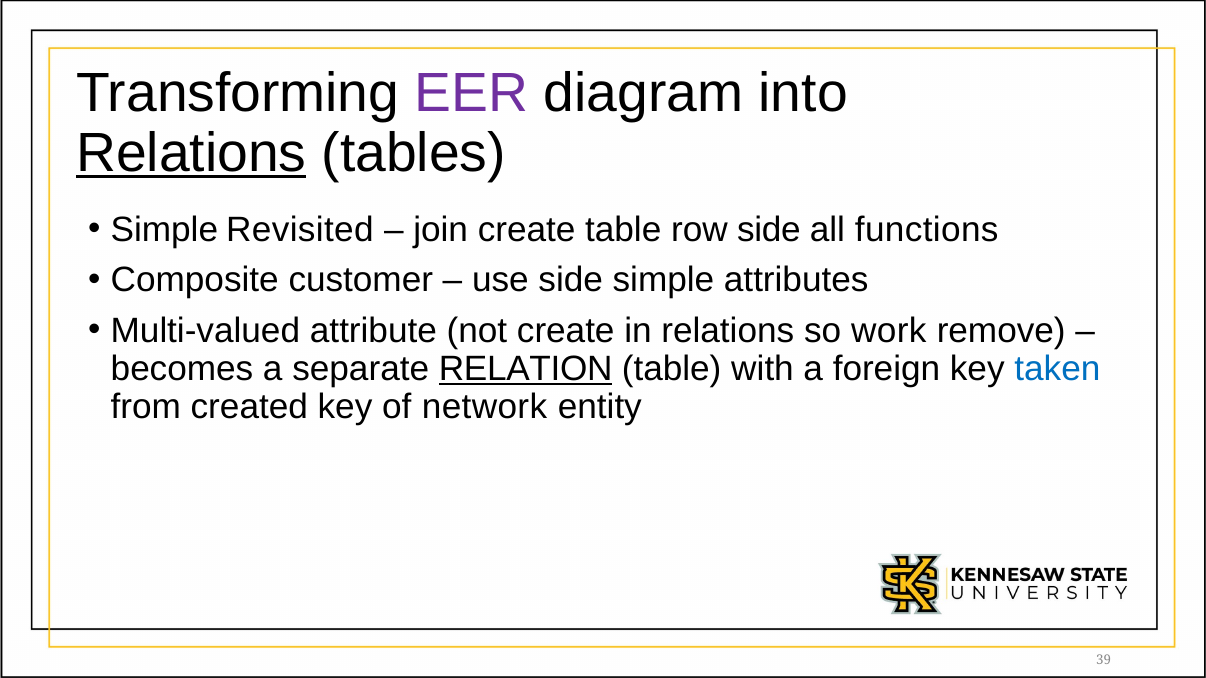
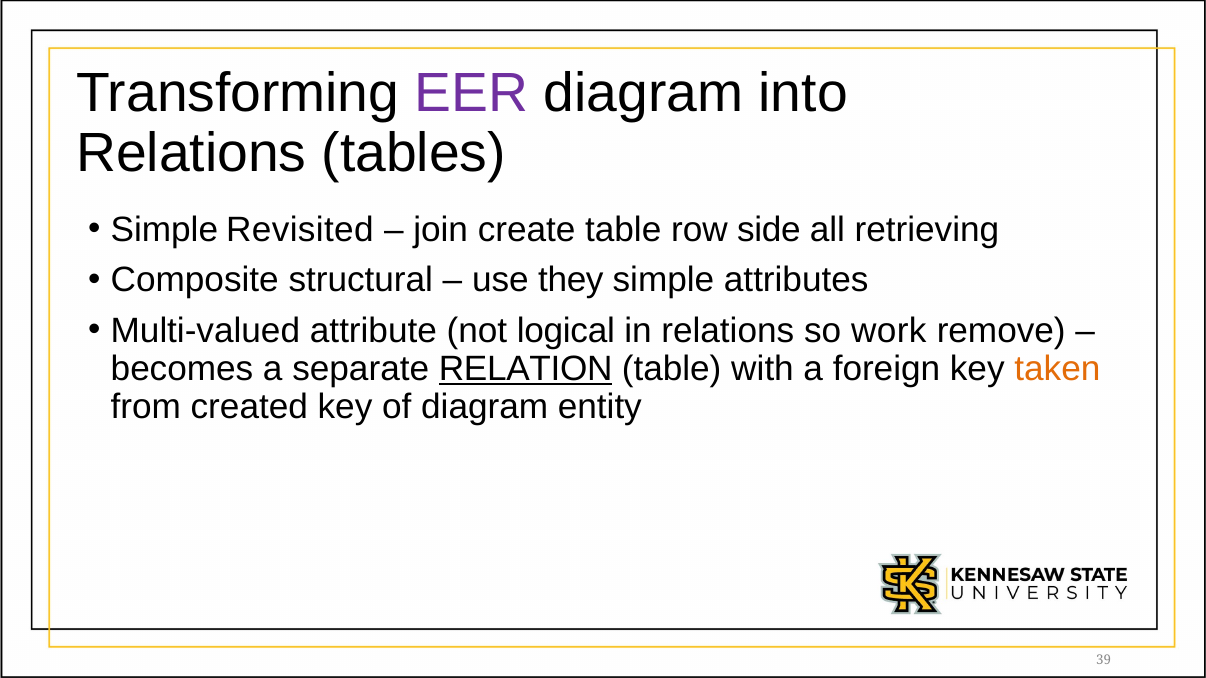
Relations at (191, 153) underline: present -> none
functions: functions -> retrieving
customer: customer -> structural
use side: side -> they
not create: create -> logical
taken colour: blue -> orange
of network: network -> diagram
